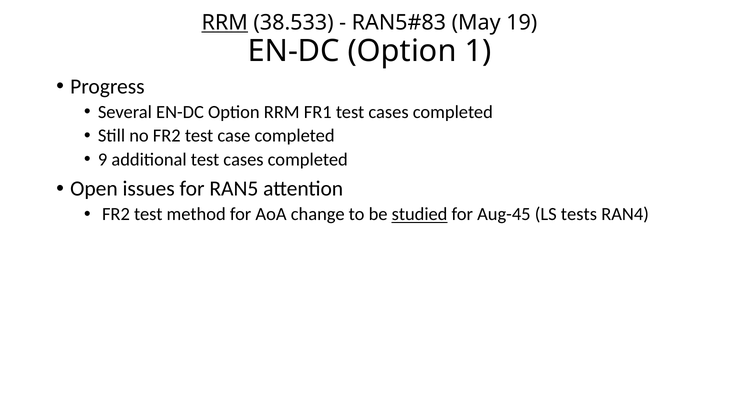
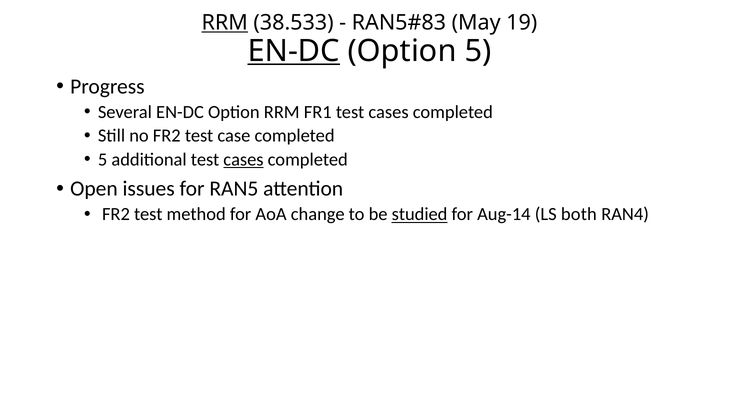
EN-DC at (294, 51) underline: none -> present
Option 1: 1 -> 5
9 at (103, 159): 9 -> 5
cases at (243, 159) underline: none -> present
Aug-45: Aug-45 -> Aug-14
tests: tests -> both
